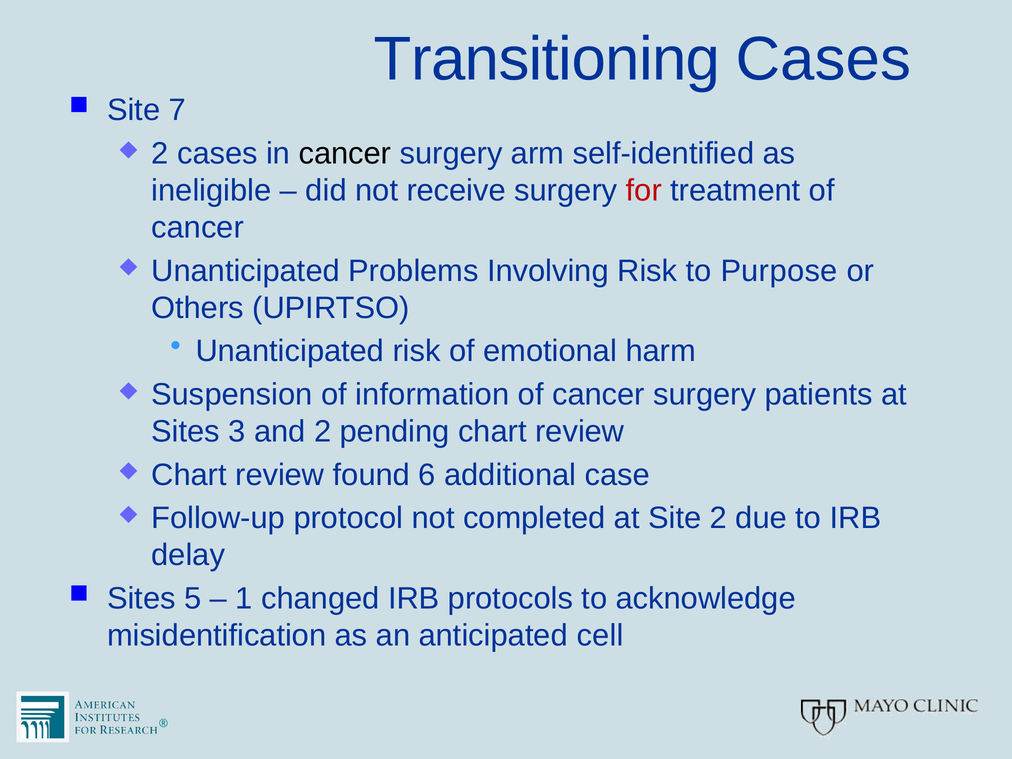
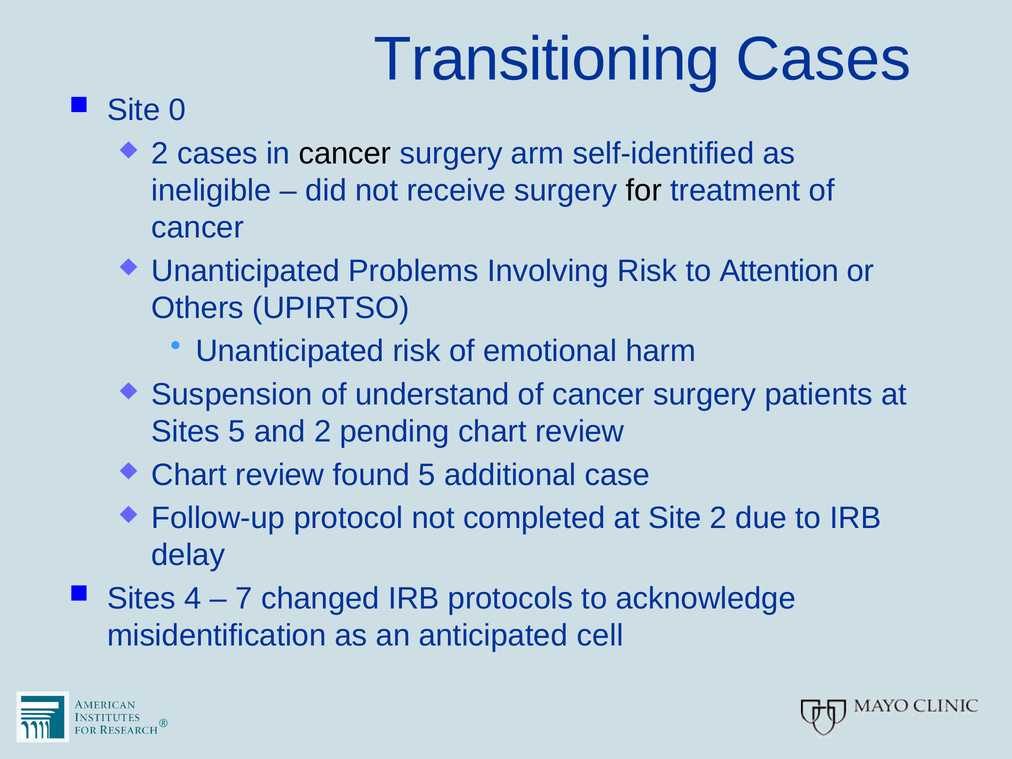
7: 7 -> 0
for colour: red -> black
Purpose: Purpose -> Attention
information: information -> understand
Sites 3: 3 -> 5
found 6: 6 -> 5
5: 5 -> 4
1: 1 -> 7
